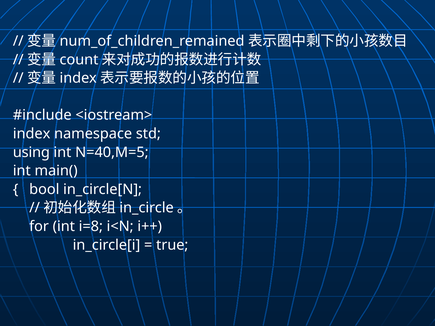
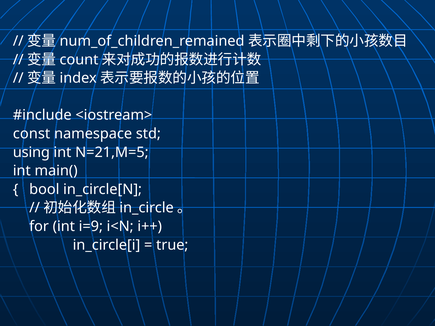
index at (32, 134): index -> const
N=40,M=5: N=40,M=5 -> N=21,M=5
i=8: i=8 -> i=9
